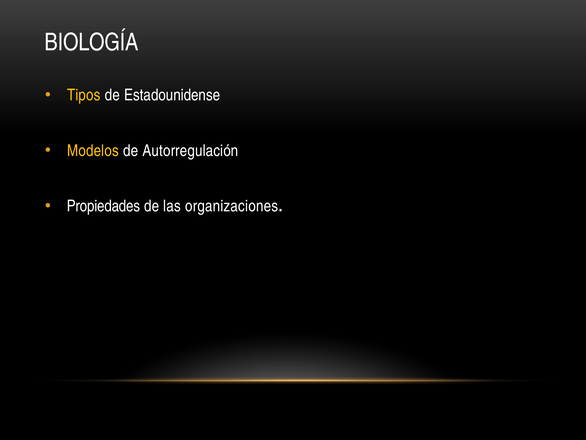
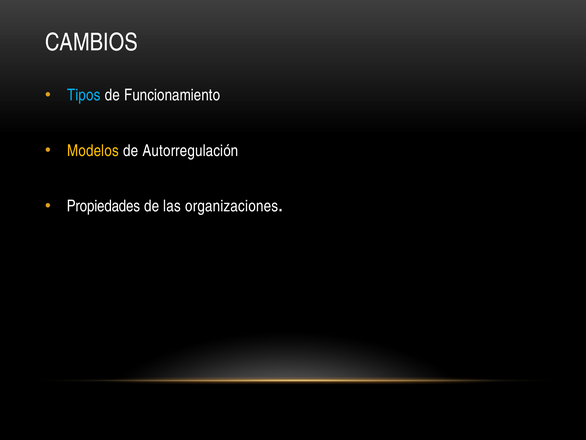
BIOLOGÍA: BIOLOGÍA -> CAMBIOS
Tipos colour: yellow -> light blue
Estadounidense: Estadounidense -> Funcionamiento
